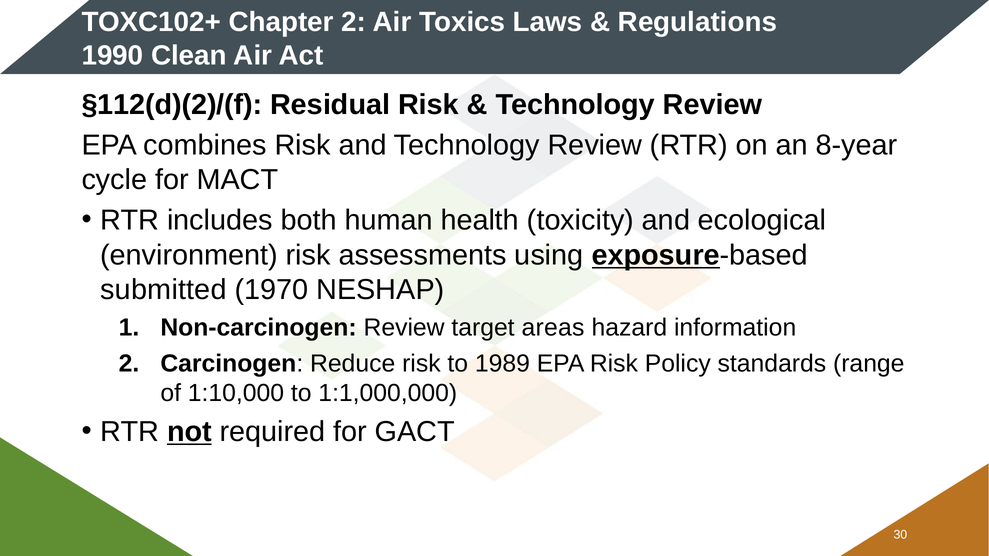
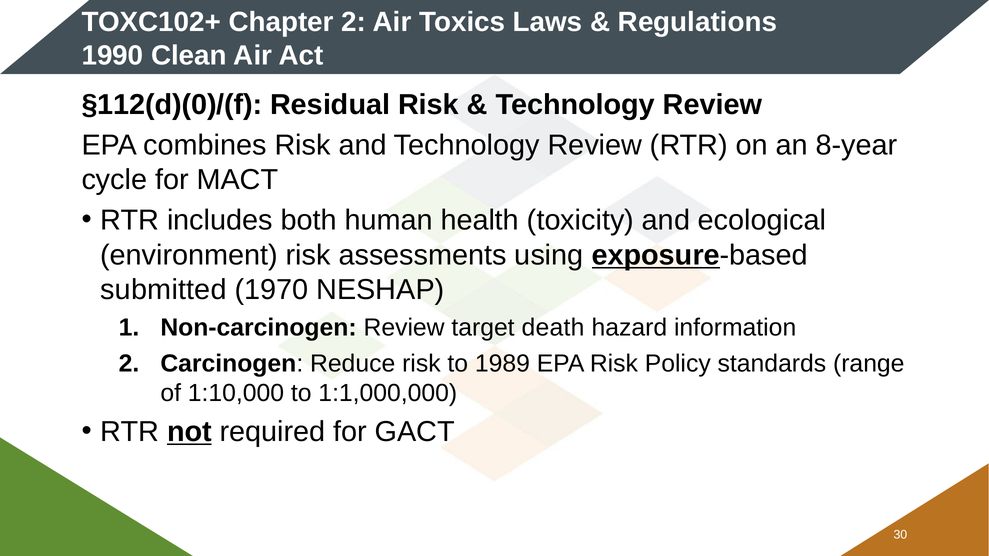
§112(d)(2)/(f: §112(d)(2)/(f -> §112(d)(0)/(f
areas: areas -> death
